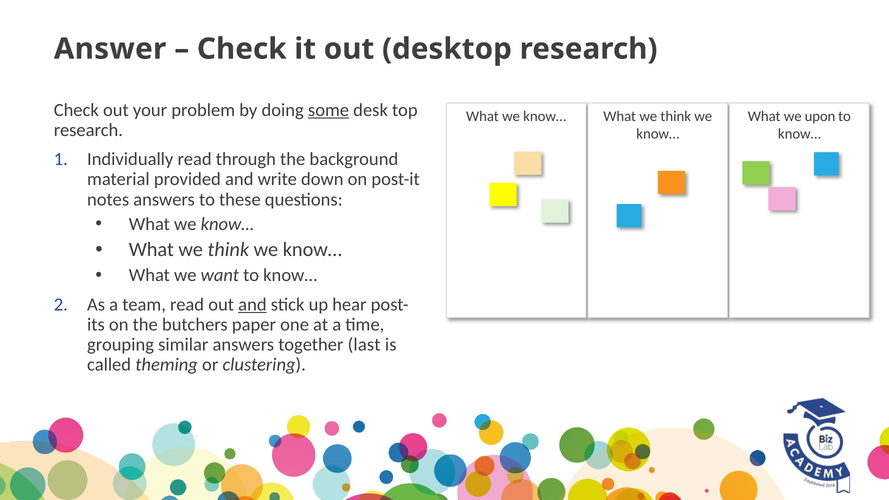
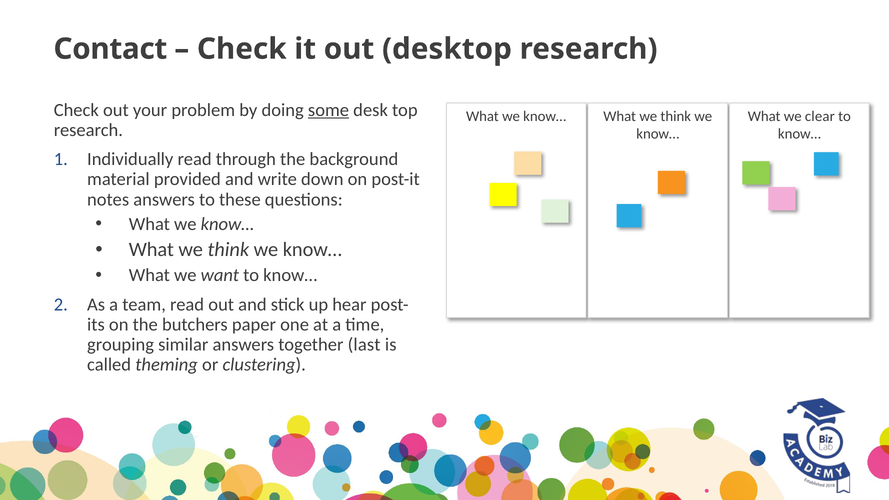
Answer: Answer -> Contact
upon: upon -> clear
and at (252, 305) underline: present -> none
